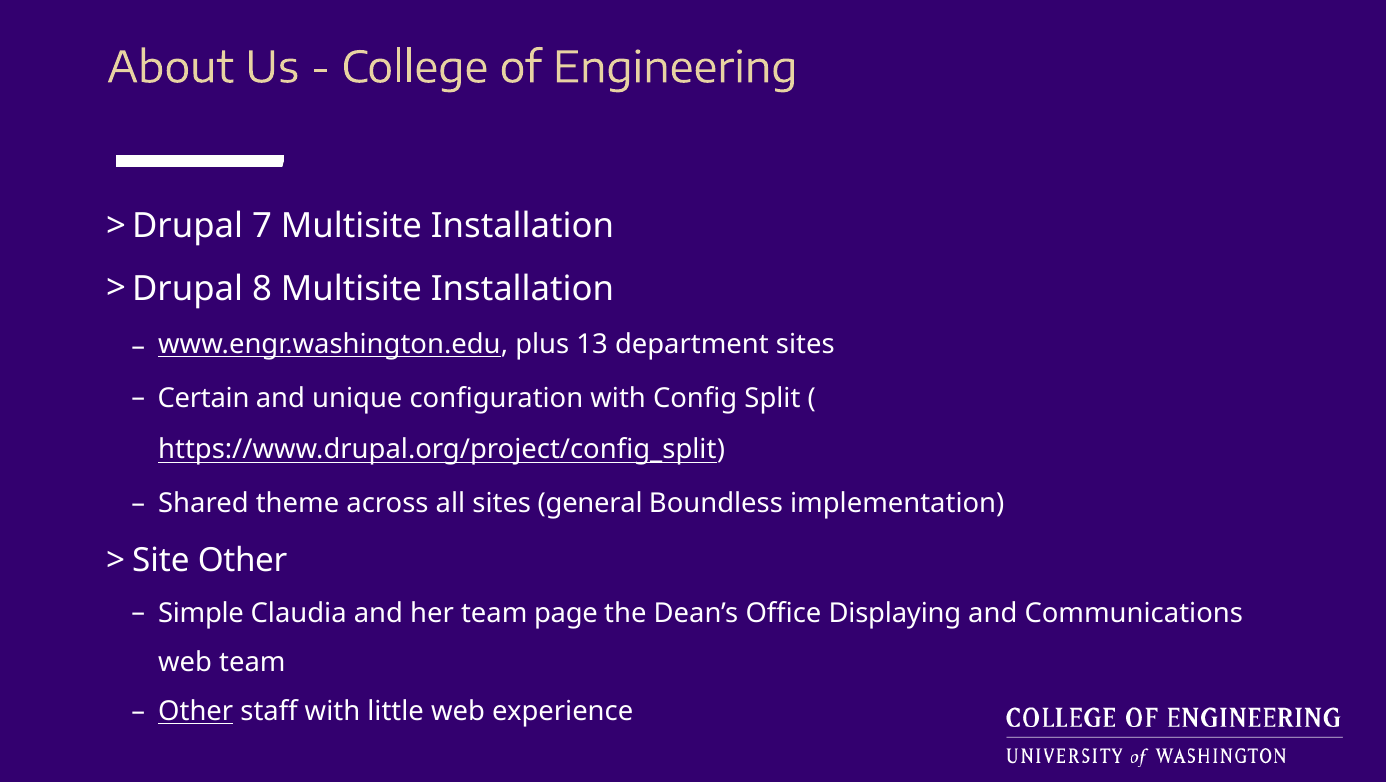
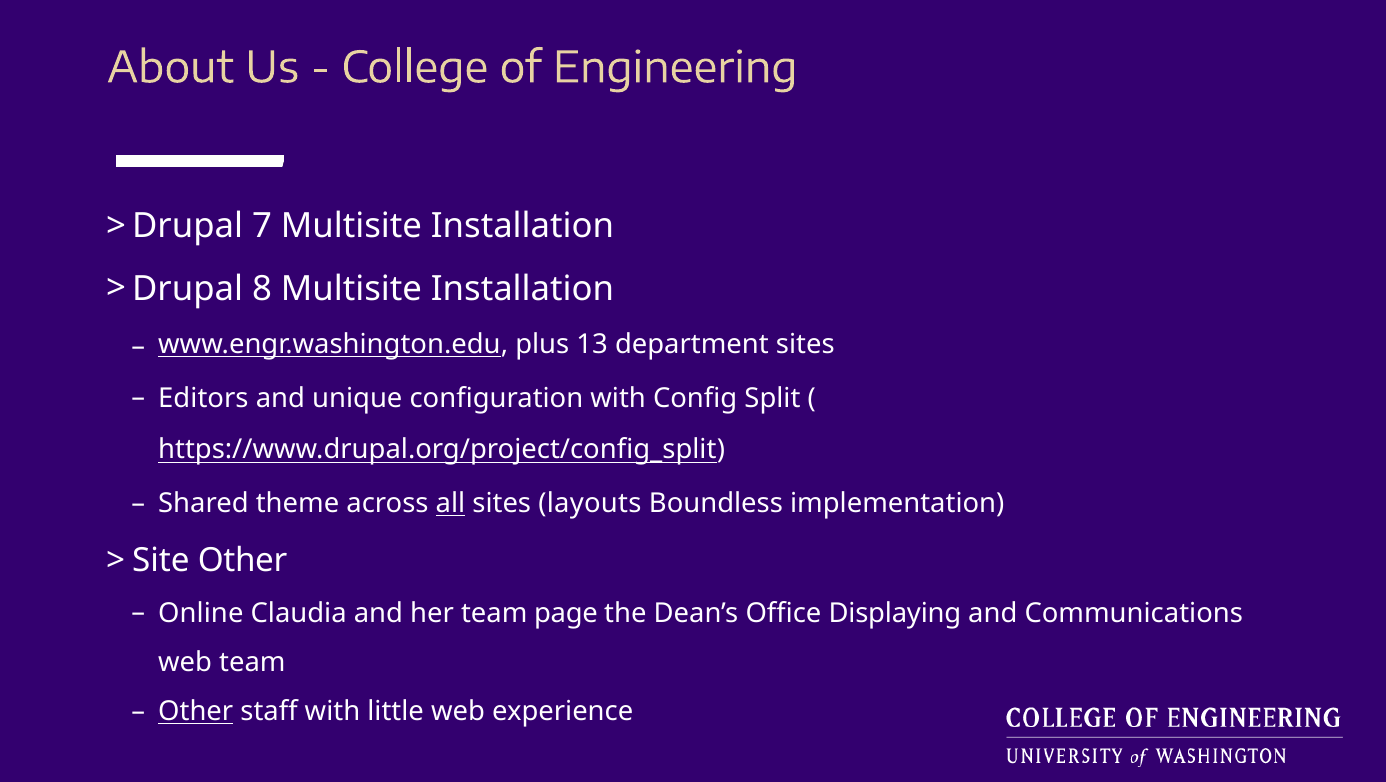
Certain: Certain -> Editors
all underline: none -> present
general: general -> layouts
Simple: Simple -> Online
